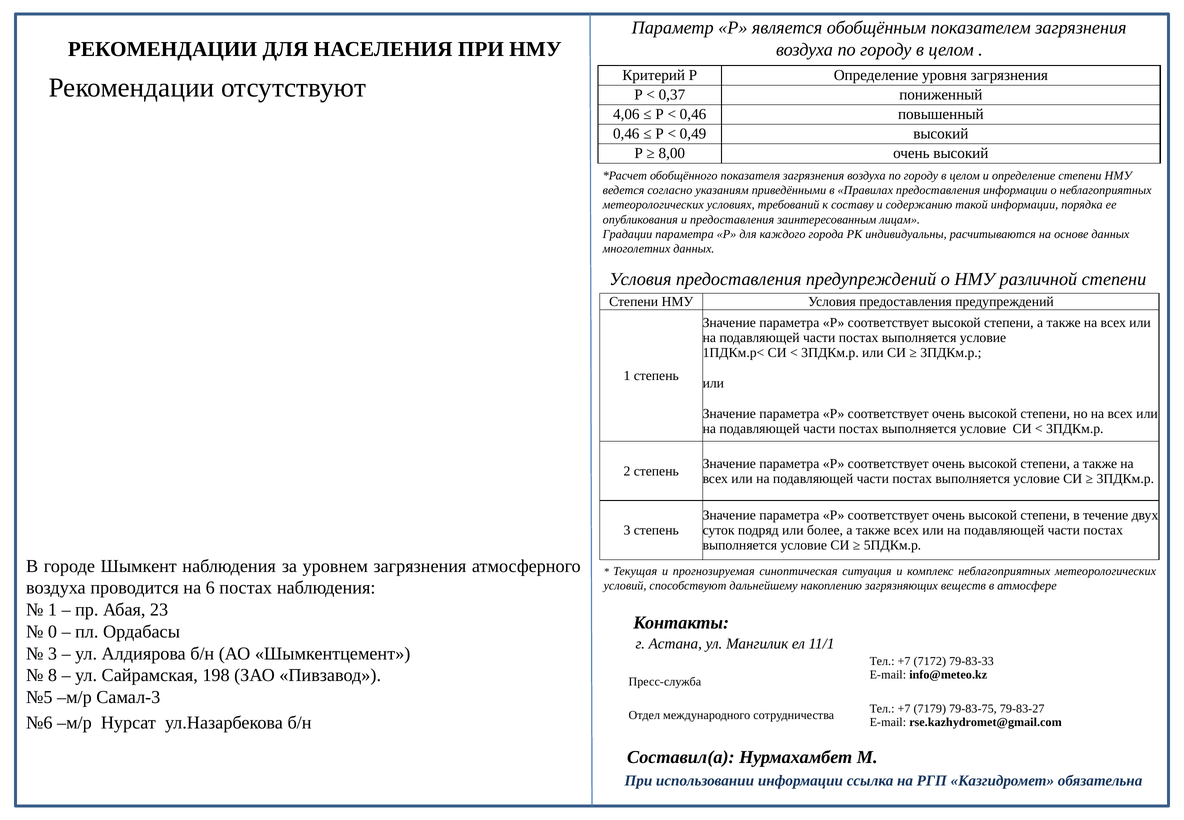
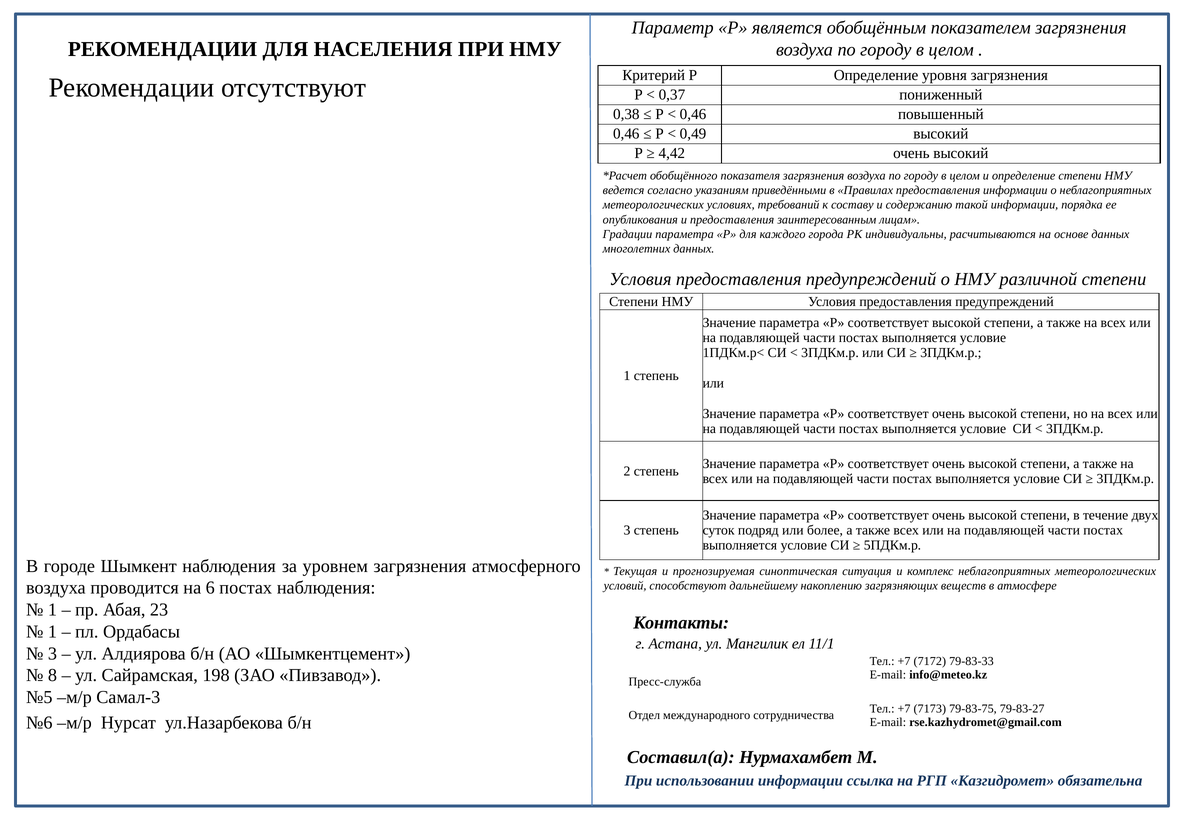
4,06: 4,06 -> 0,38
8,00: 8,00 -> 4,42
0 at (53, 631): 0 -> 1
7179: 7179 -> 7173
